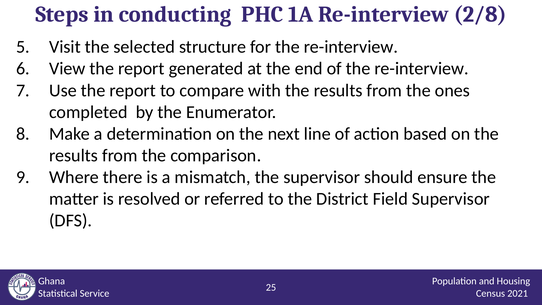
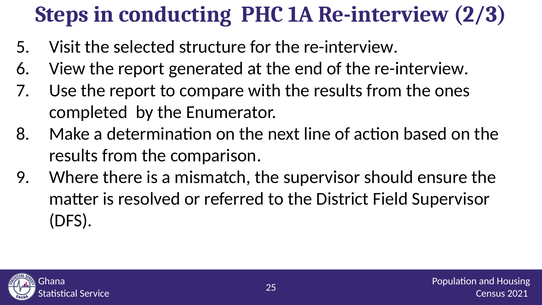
2/8: 2/8 -> 2/3
